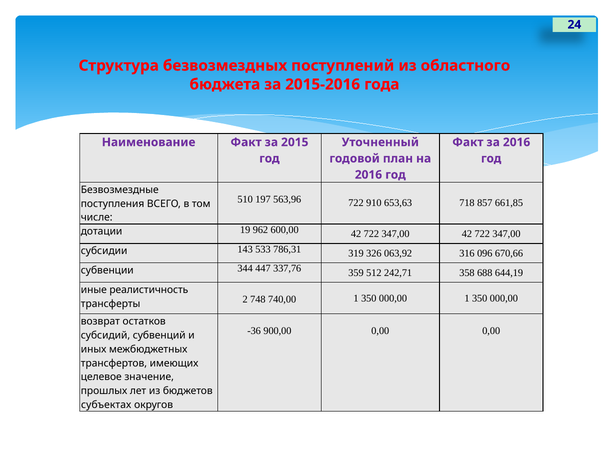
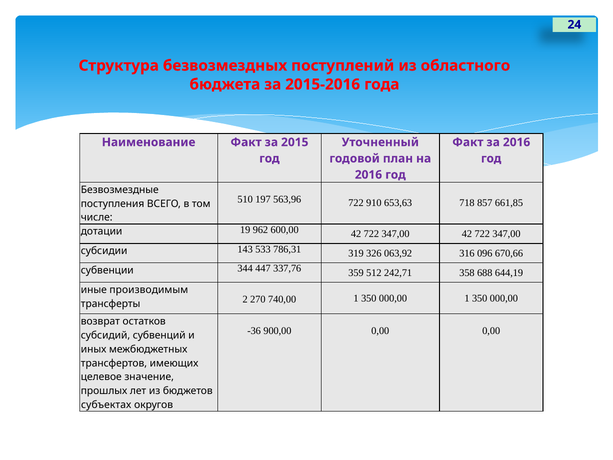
реалистичность: реалистичность -> производимым
748: 748 -> 270
